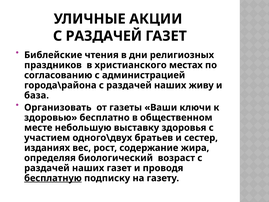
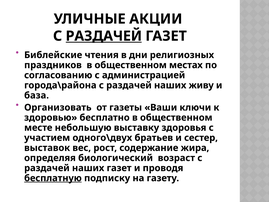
РАЗДАЧЕЙ at (104, 36) underline: none -> present
праздников в христианского: христианского -> общественном
изданиях: изданиях -> выставок
